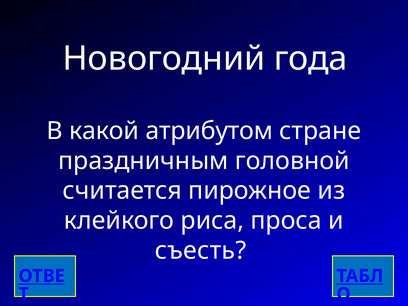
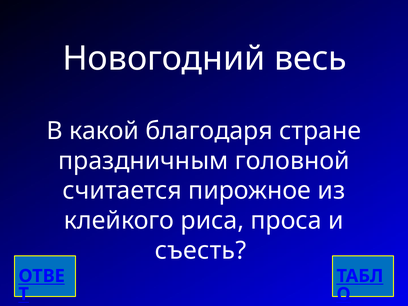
года: года -> весь
атрибутом: атрибутом -> благодаря
